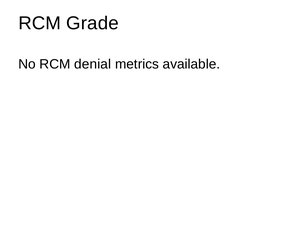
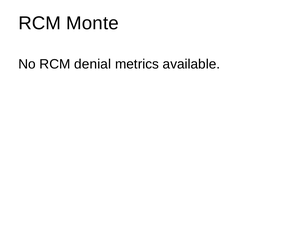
Grade: Grade -> Monte
